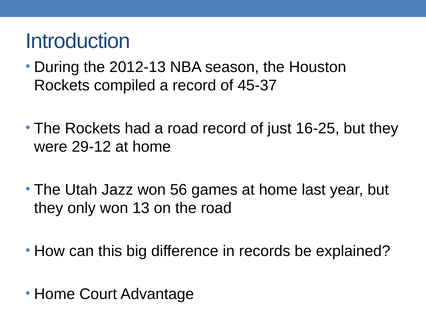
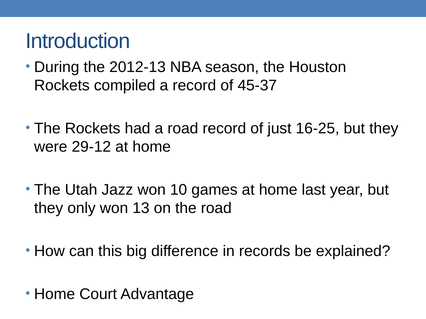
56: 56 -> 10
